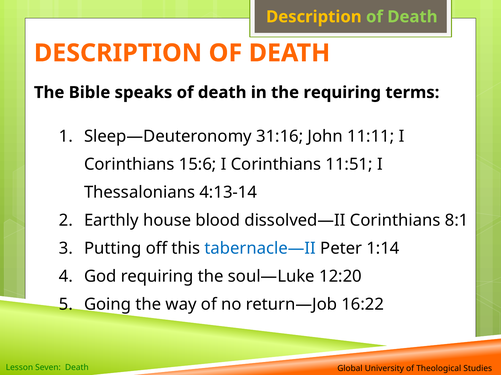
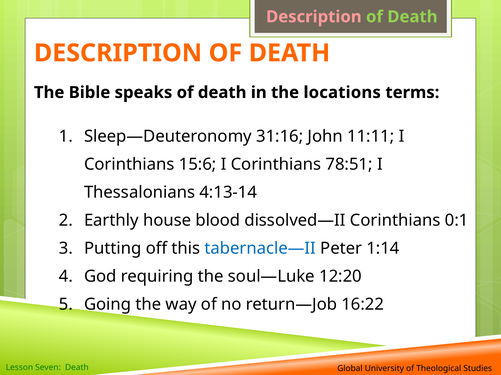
Description at (314, 17) colour: yellow -> pink
the requiring: requiring -> locations
11:51: 11:51 -> 78:51
8:1: 8:1 -> 0:1
